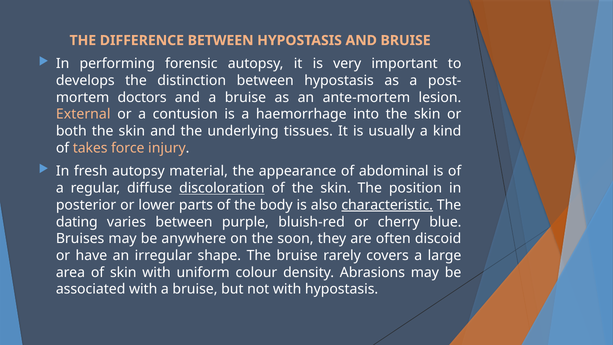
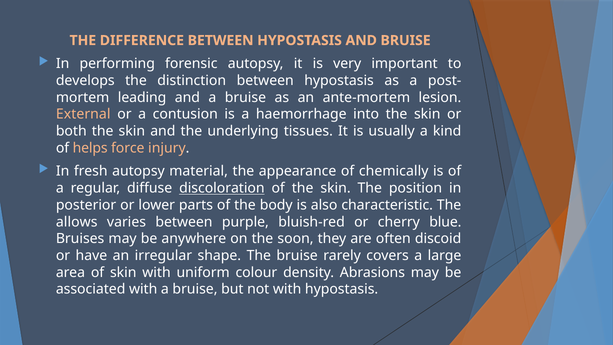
doctors: doctors -> leading
takes: takes -> helps
abdominal: abdominal -> chemically
characteristic underline: present -> none
dating: dating -> allows
